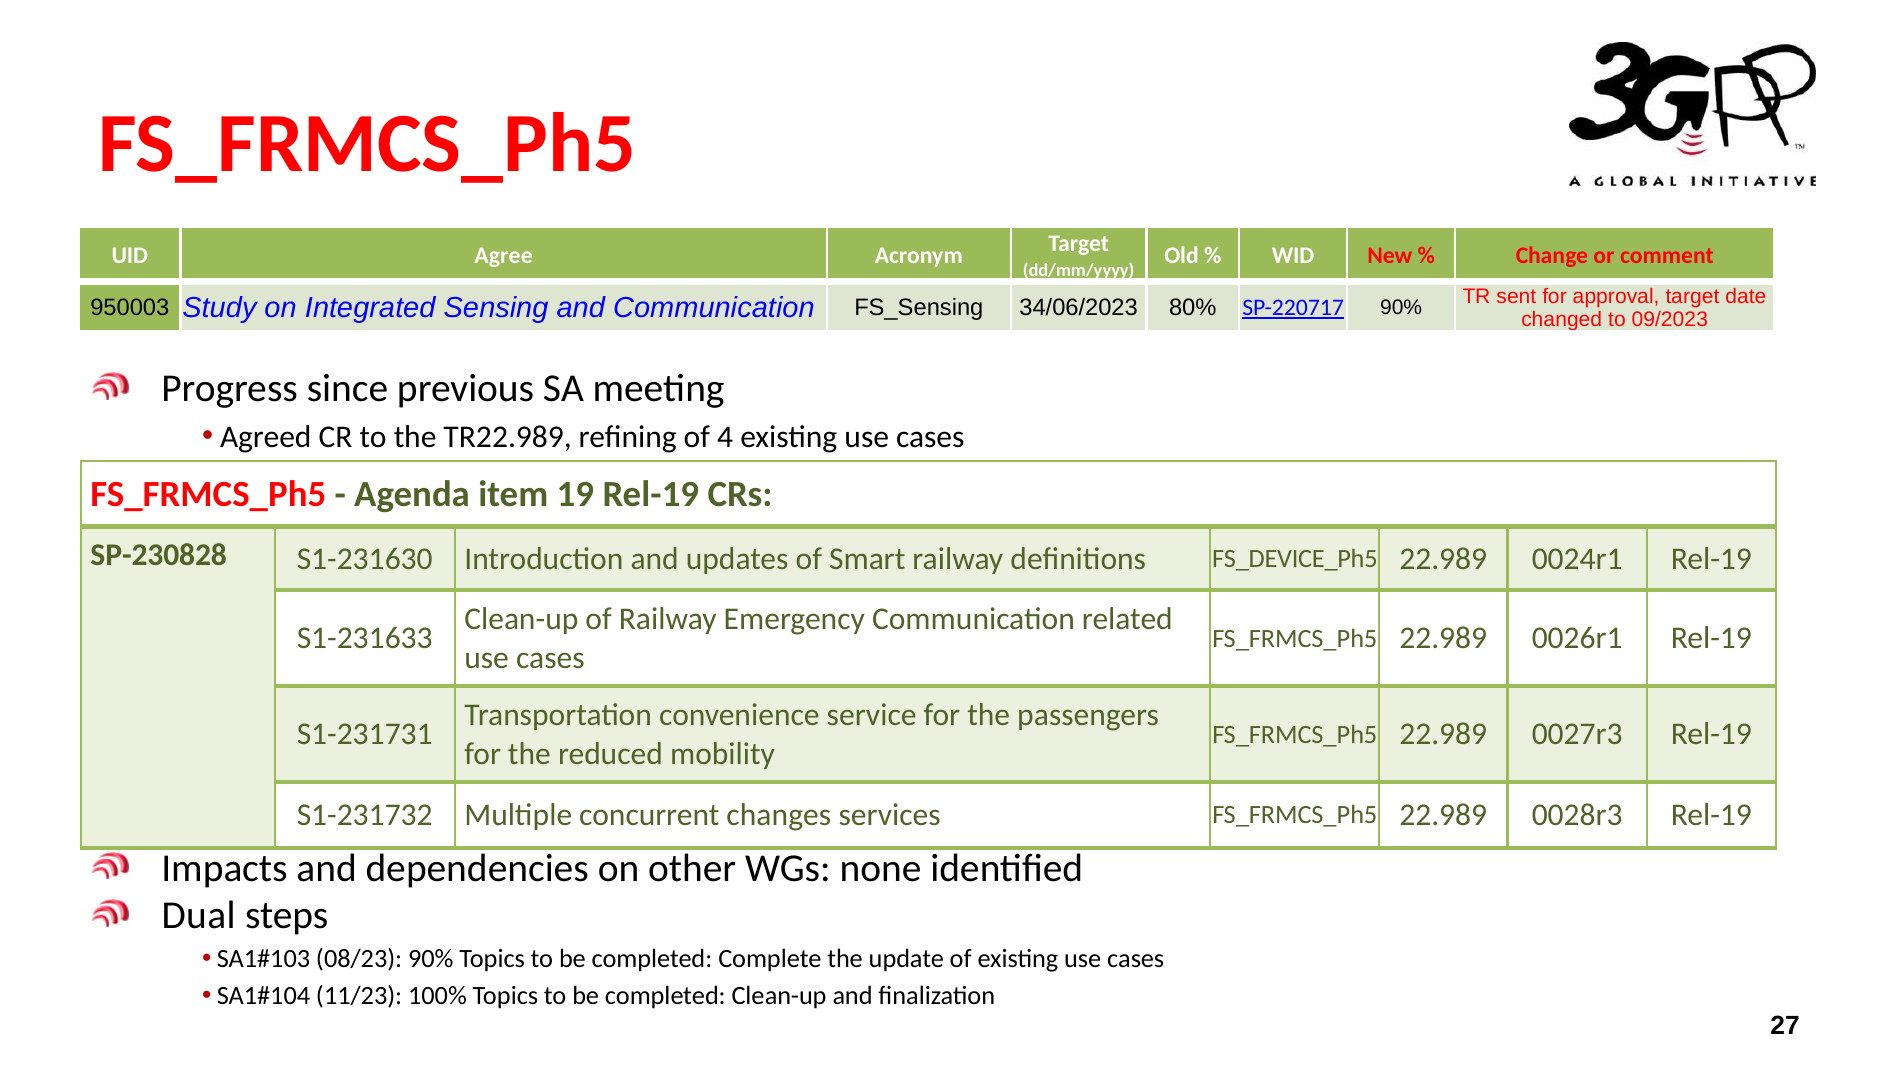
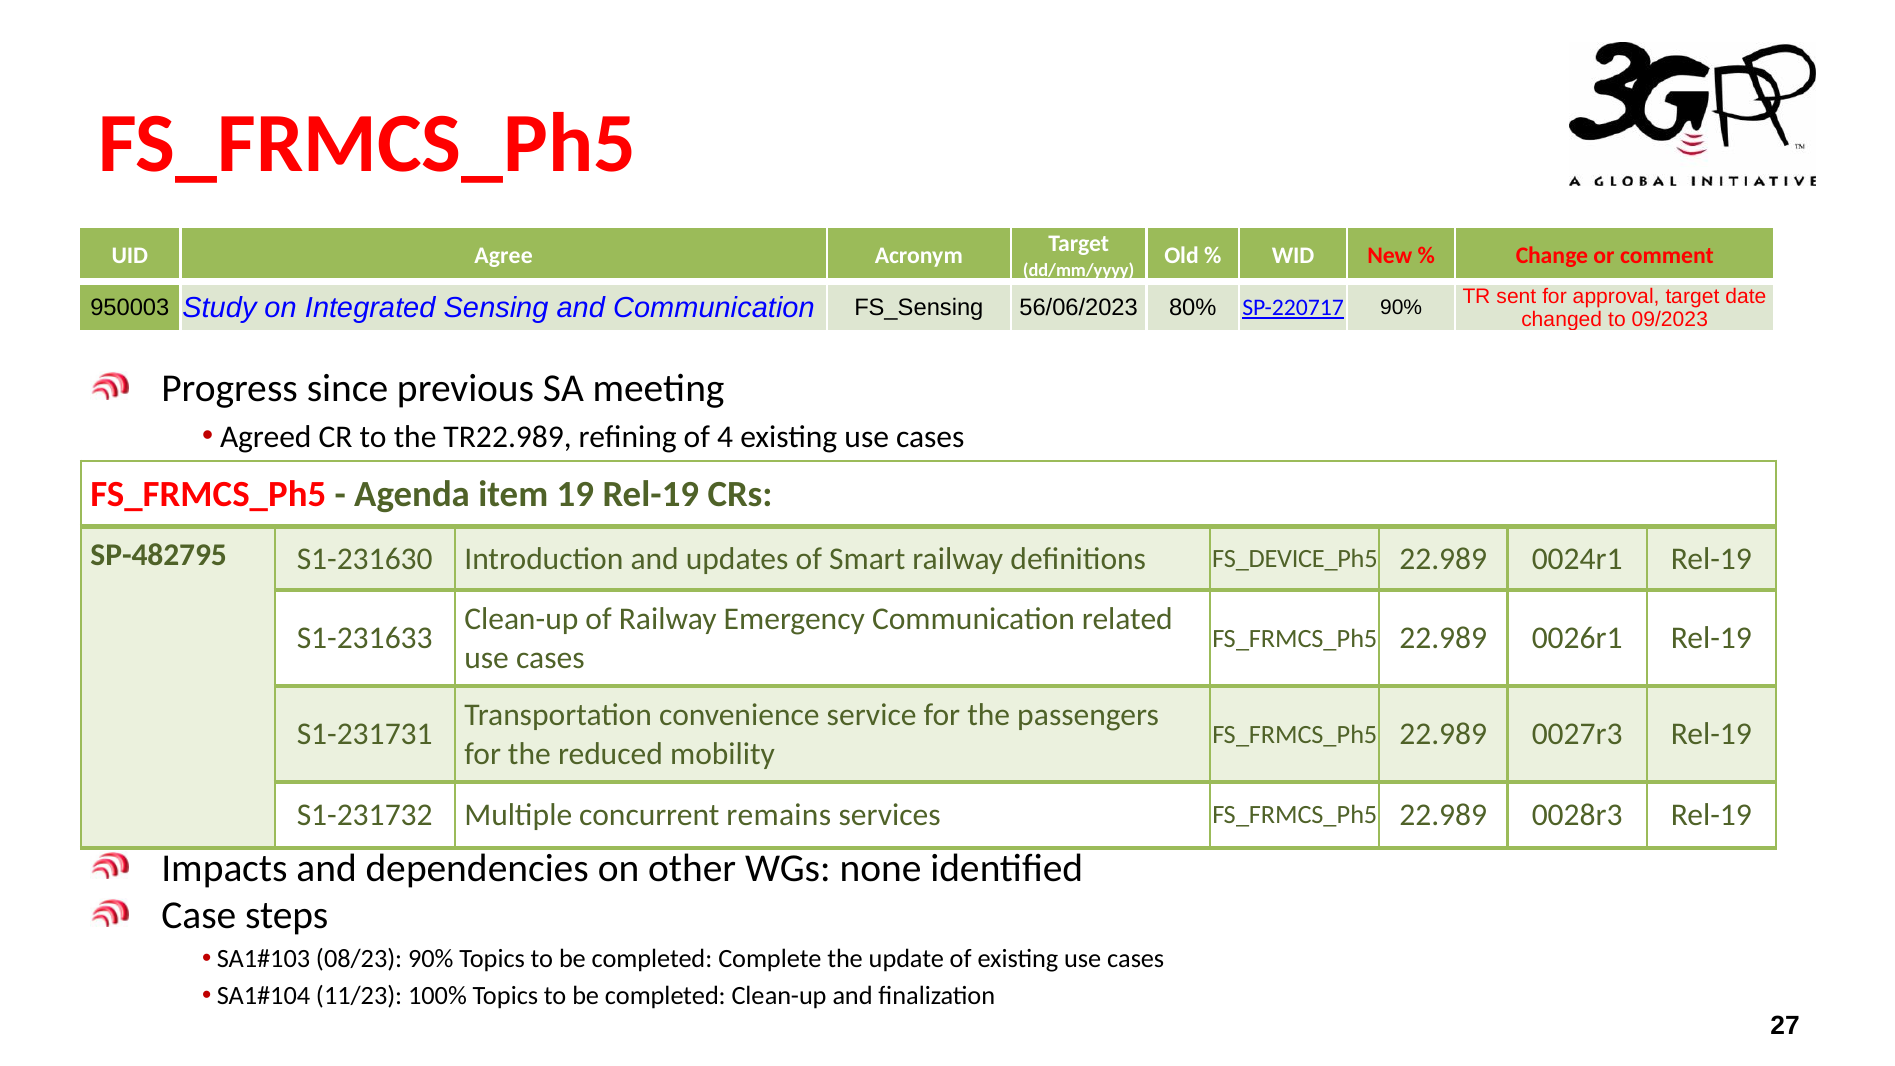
34/06/2023: 34/06/2023 -> 56/06/2023
SP-230828: SP-230828 -> SP-482795
changes: changes -> remains
Dual: Dual -> Case
